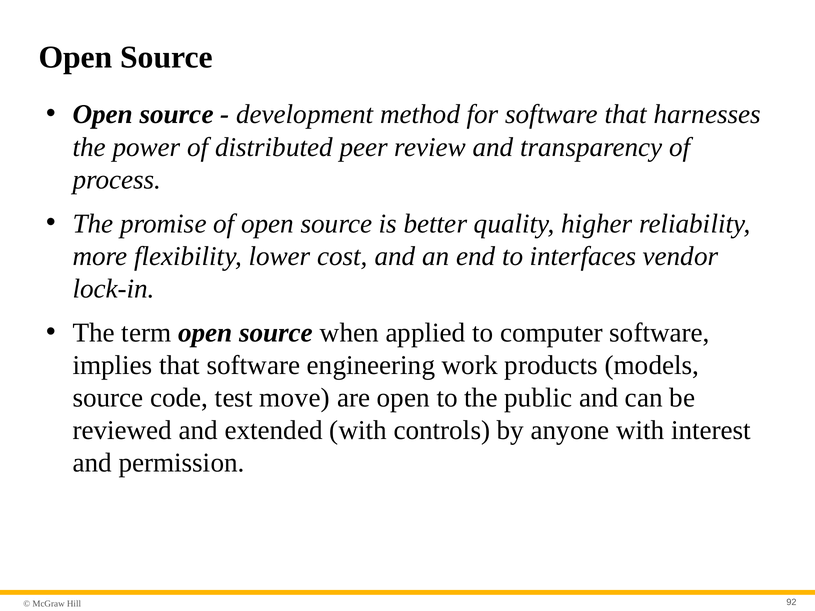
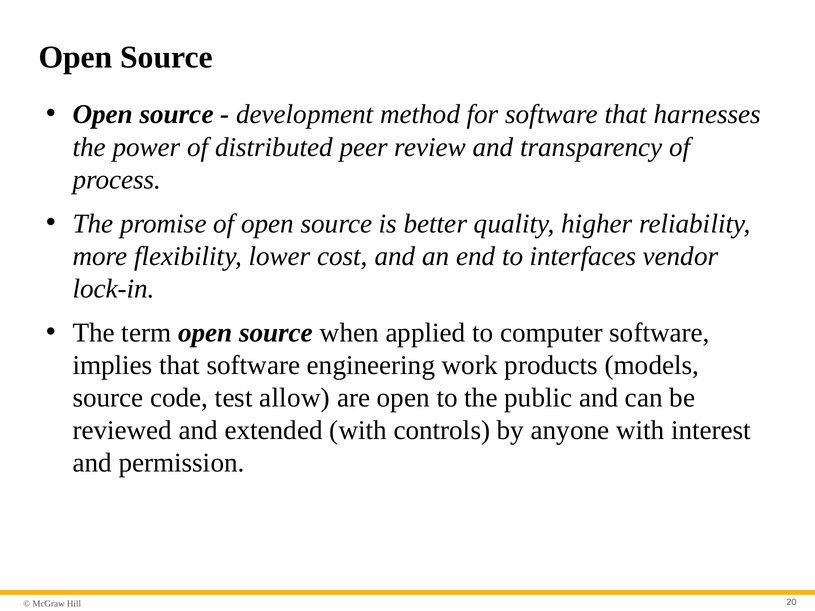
move: move -> allow
92: 92 -> 20
